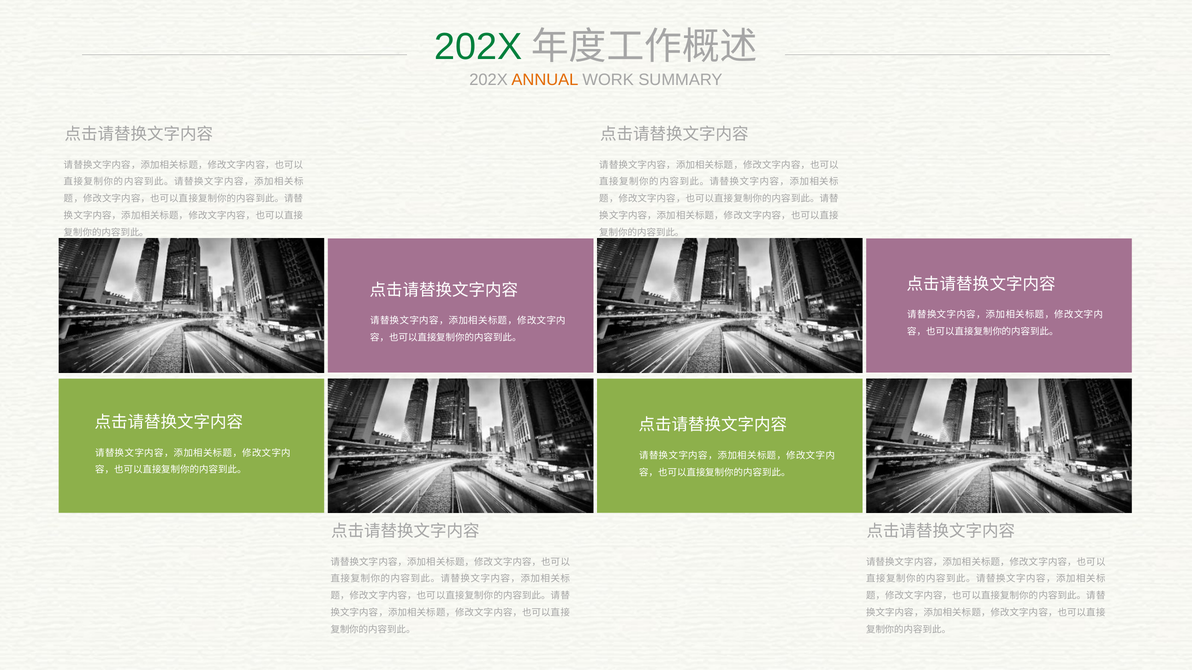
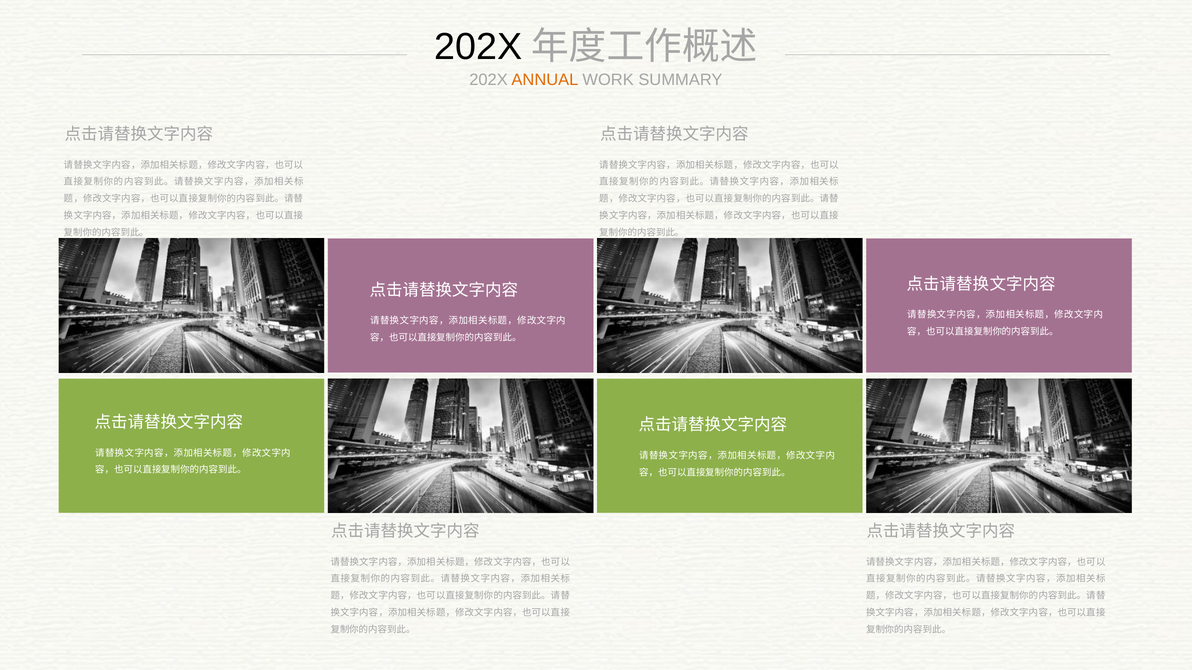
202X at (478, 47) colour: green -> black
